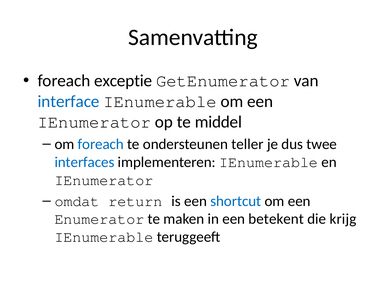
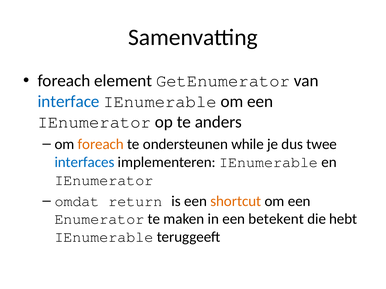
exceptie: exceptie -> element
middel: middel -> anders
foreach at (101, 144) colour: blue -> orange
teller: teller -> while
shortcut colour: blue -> orange
krijg: krijg -> hebt
